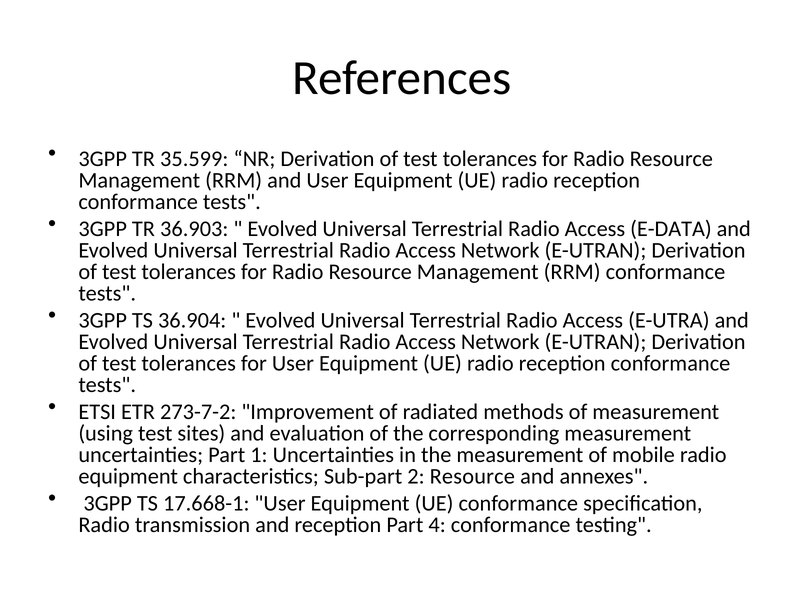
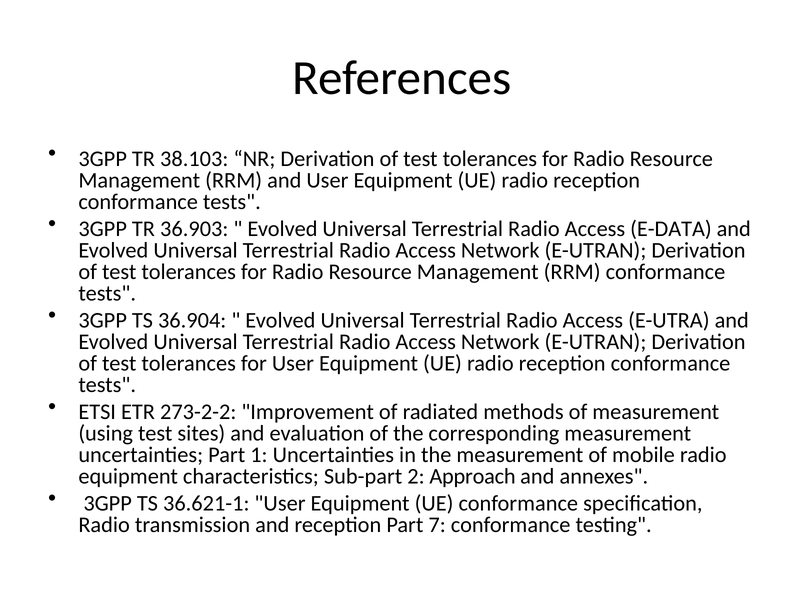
35.599: 35.599 -> 38.103
273-7-2: 273-7-2 -> 273-2-2
2 Resource: Resource -> Approach
17.668-1: 17.668-1 -> 36.621-1
4: 4 -> 7
